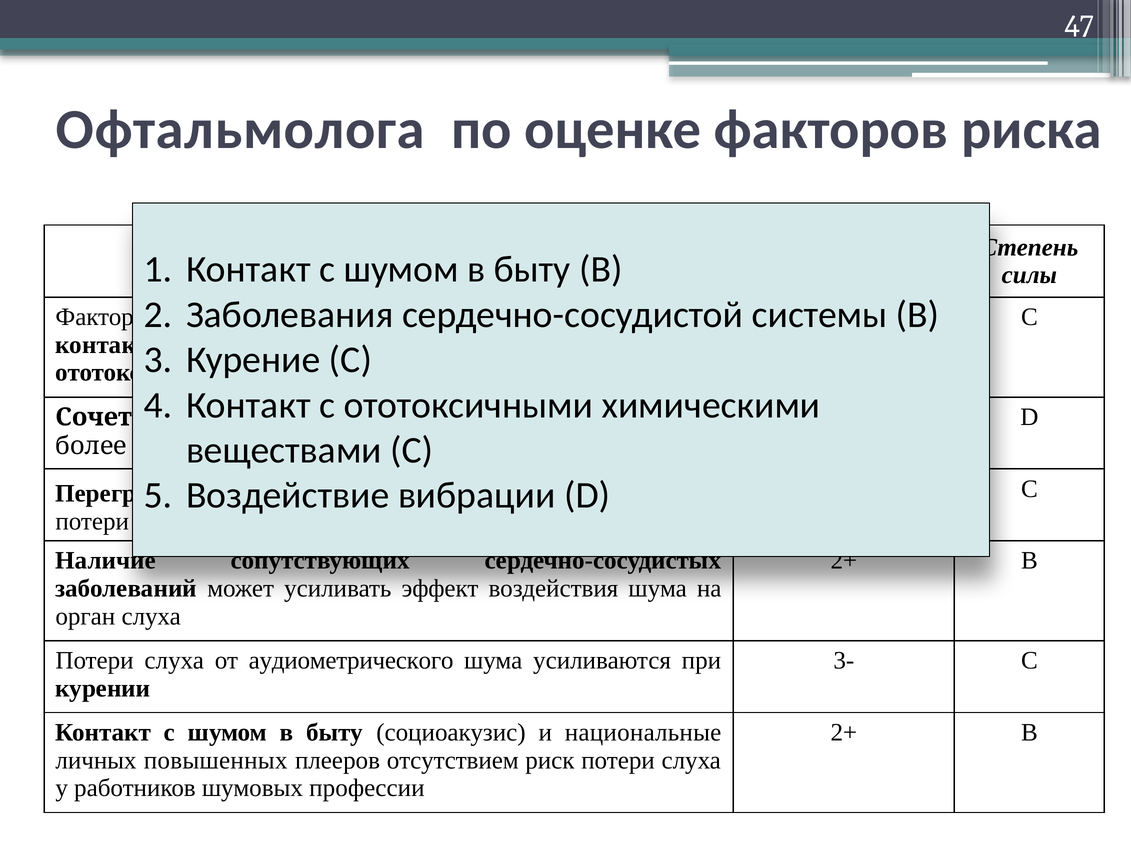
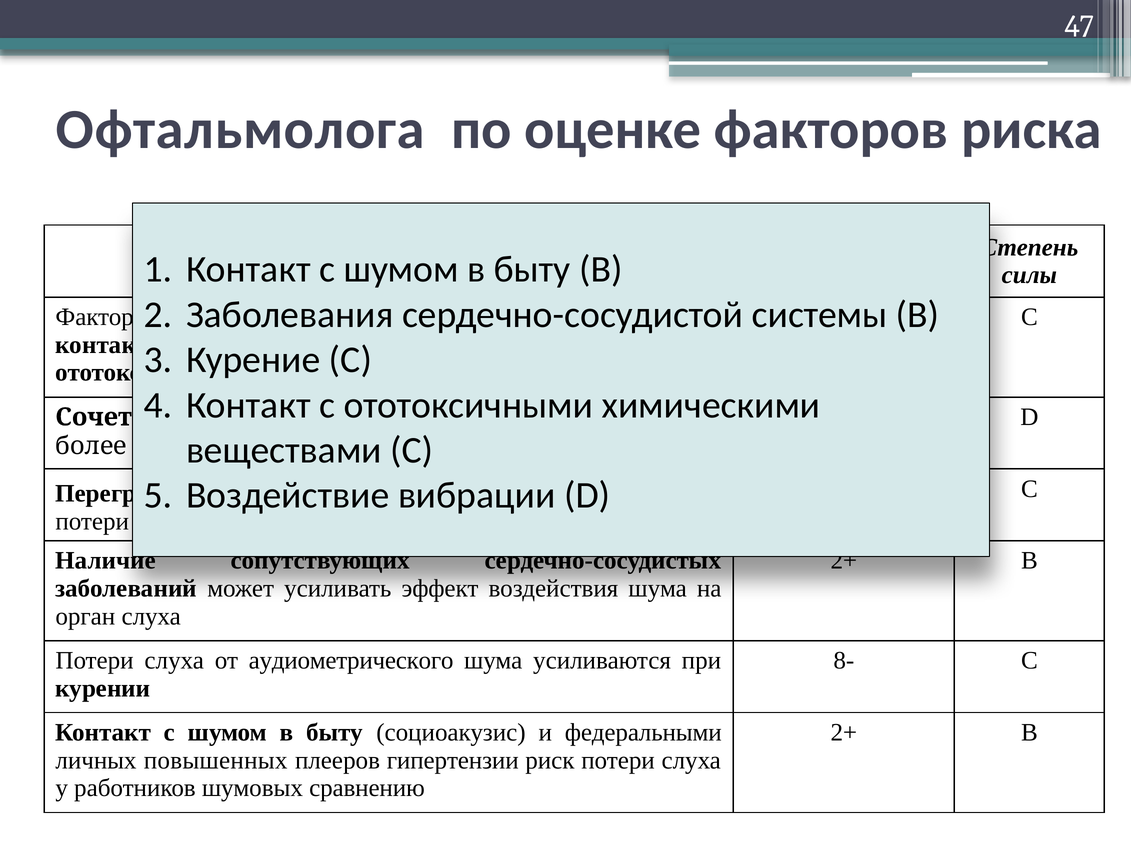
3-: 3- -> 8-
национальные: национальные -> федеральными
отсутствием: отсутствием -> гипертензии
профессии: профессии -> сравнению
